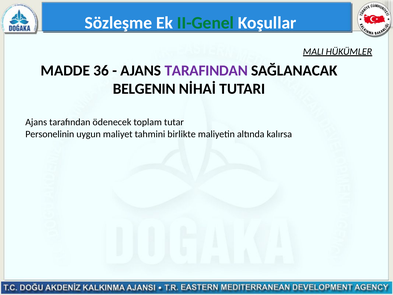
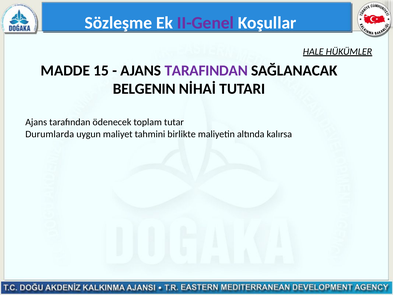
II-Genel colour: green -> purple
MALI: MALI -> HALE
36: 36 -> 15
Personelinin: Personelinin -> Durumlarda
